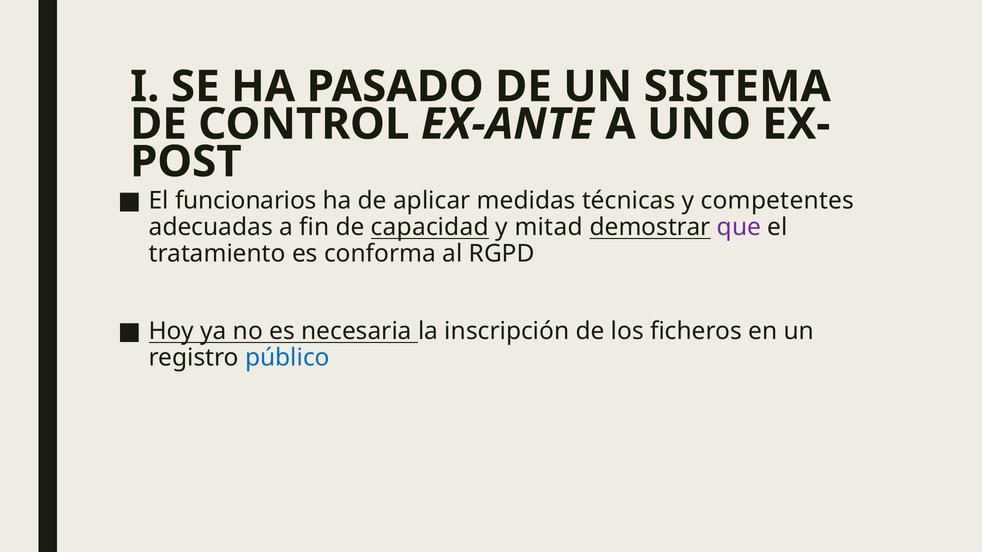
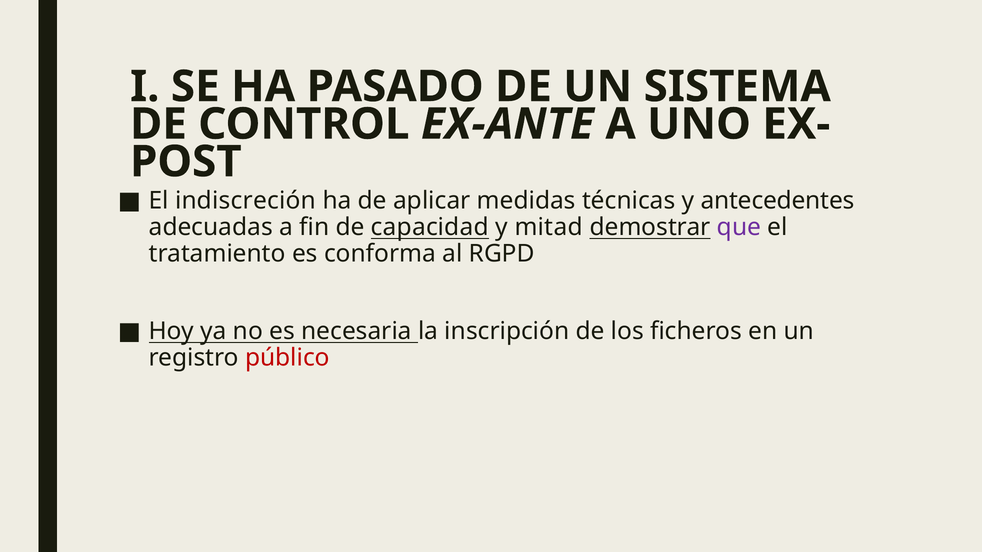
funcionarios: funcionarios -> indiscreción
competentes: competentes -> antecedentes
público colour: blue -> red
